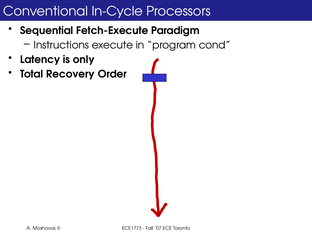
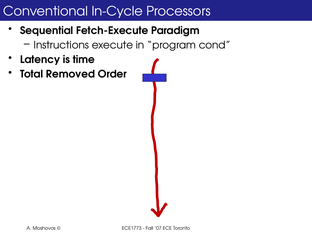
only: only -> time
Recovery: Recovery -> Removed
